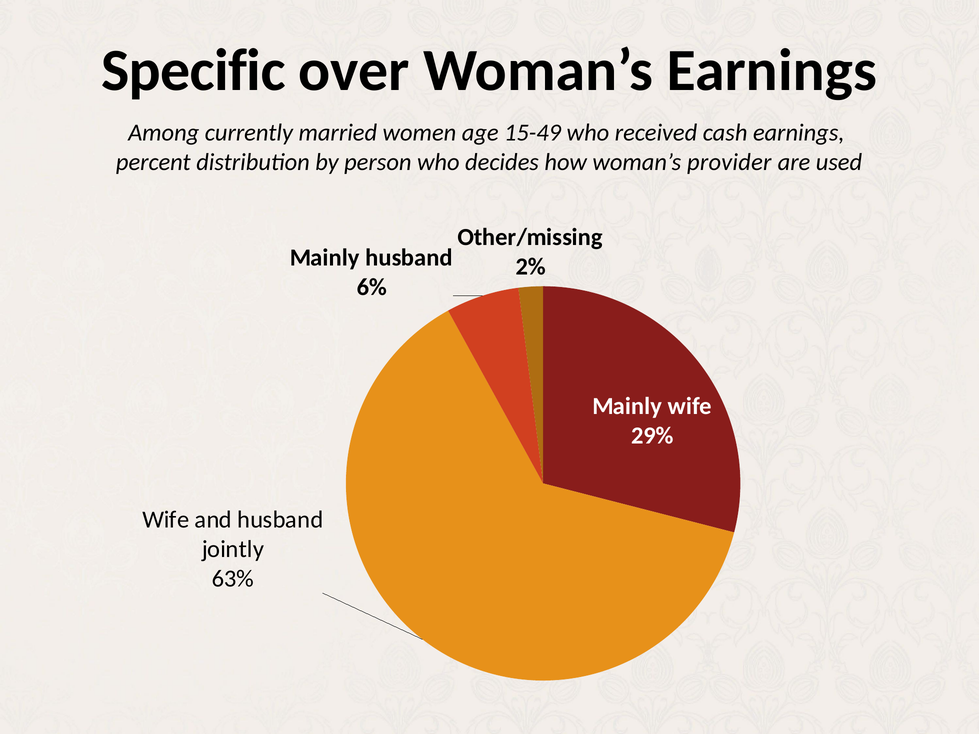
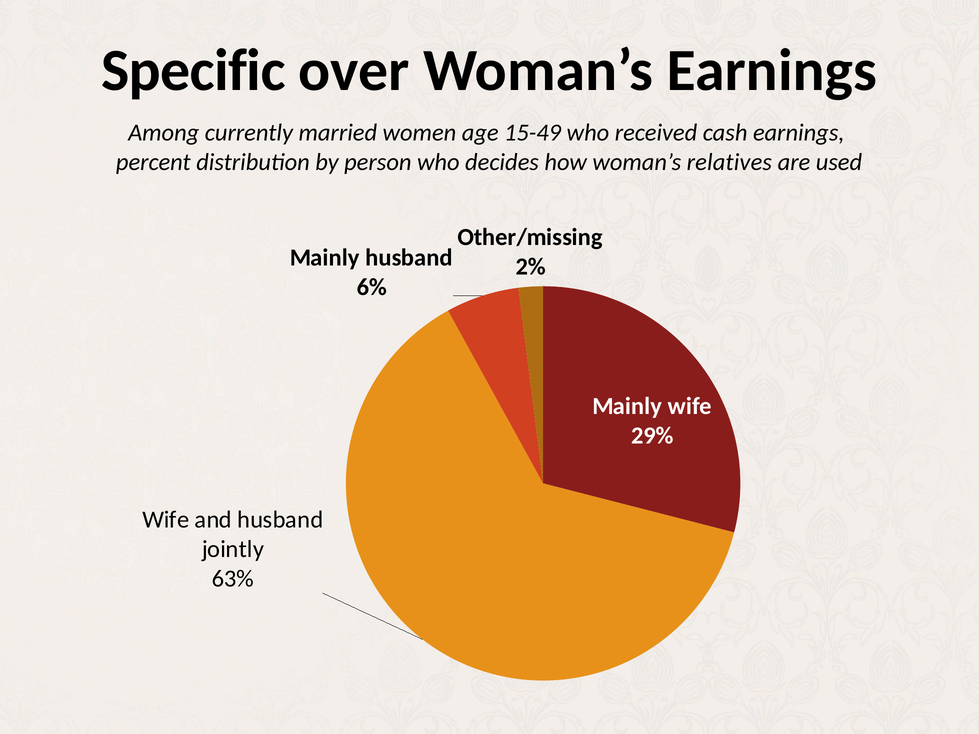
provider: provider -> relatives
